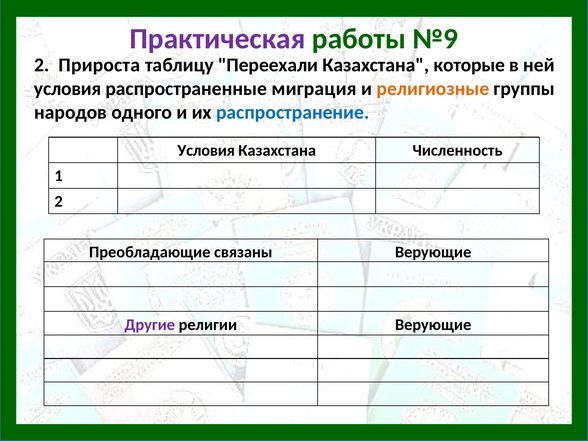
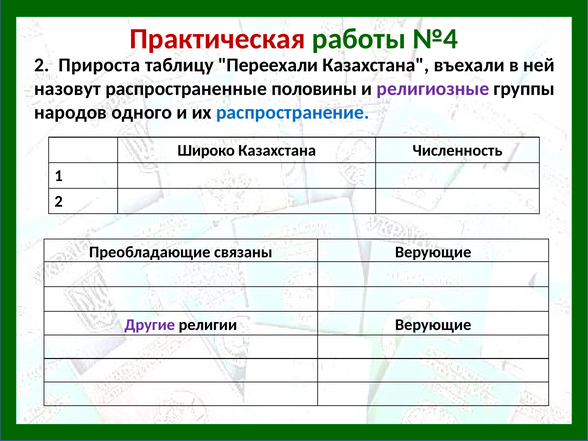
Практическая colour: purple -> red
№9: №9 -> №4
которые: которые -> въехали
условия at (68, 89): условия -> назовут
миграция: миграция -> половины
религиозные colour: orange -> purple
Условия at (206, 150): Условия -> Широко
